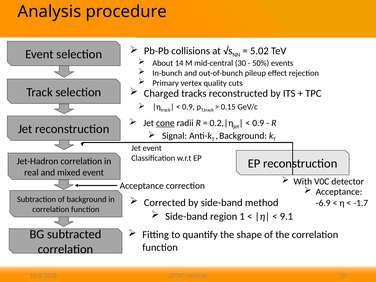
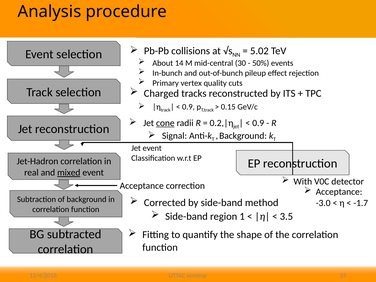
mixed underline: none -> present
-6.9: -6.9 -> -3.0
9.1: 9.1 -> 3.5
